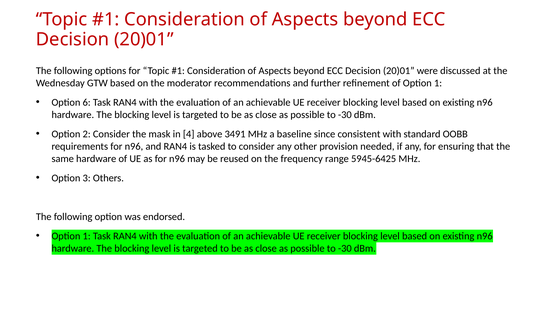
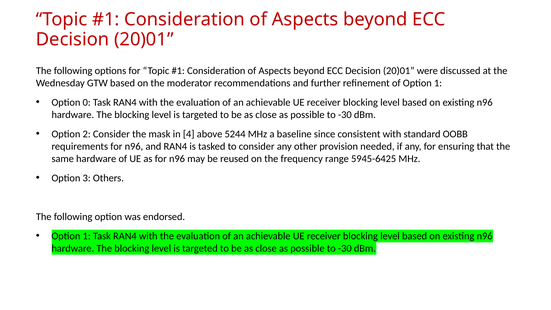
6: 6 -> 0
3491: 3491 -> 5244
